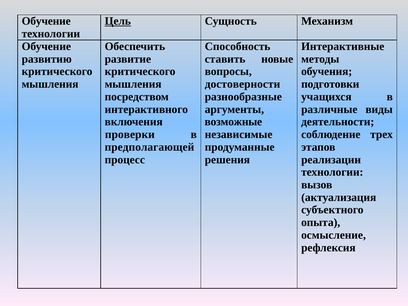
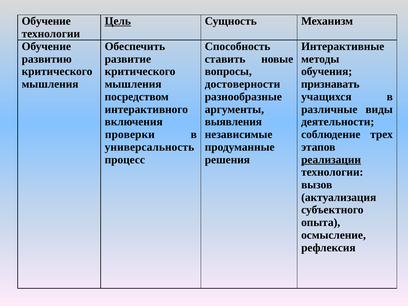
подготовки: подготовки -> признавать
возможные: возможные -> выявления
предполагающей: предполагающей -> универсальность
реализации underline: none -> present
